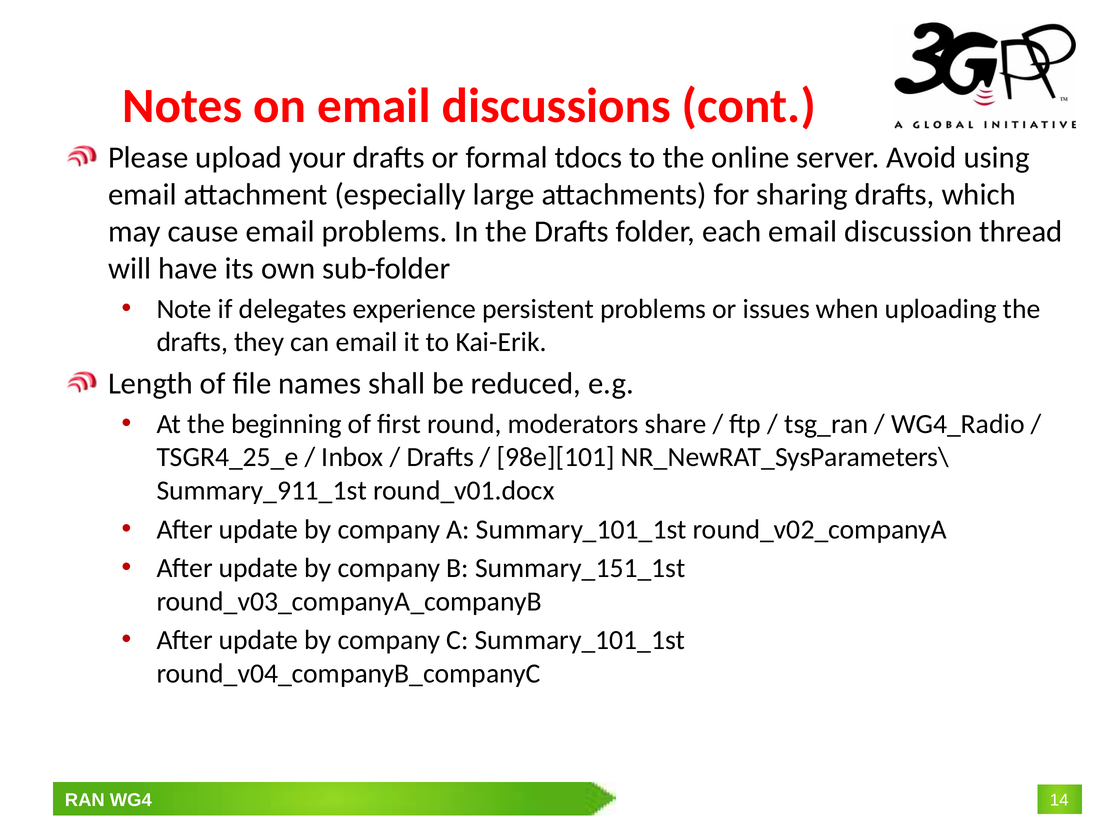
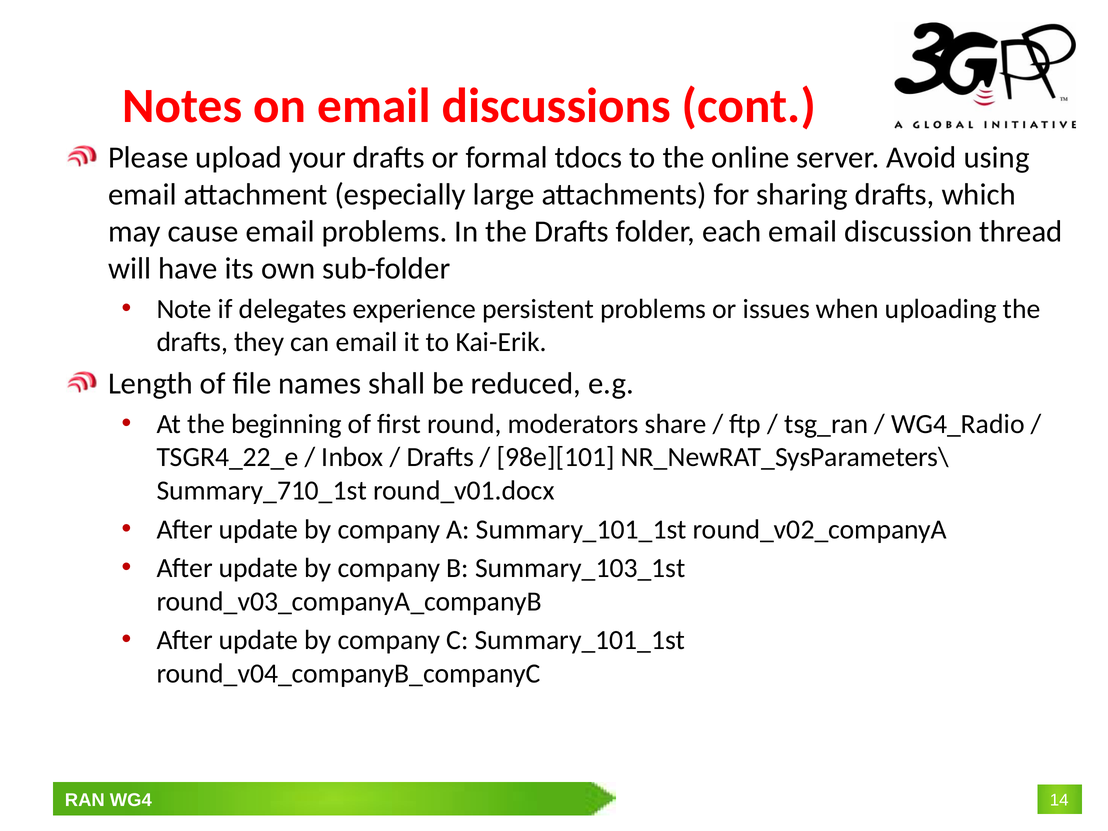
TSGR4_25_e: TSGR4_25_e -> TSGR4_22_e
Summary_911_1st: Summary_911_1st -> Summary_710_1st
Summary_151_1st: Summary_151_1st -> Summary_103_1st
